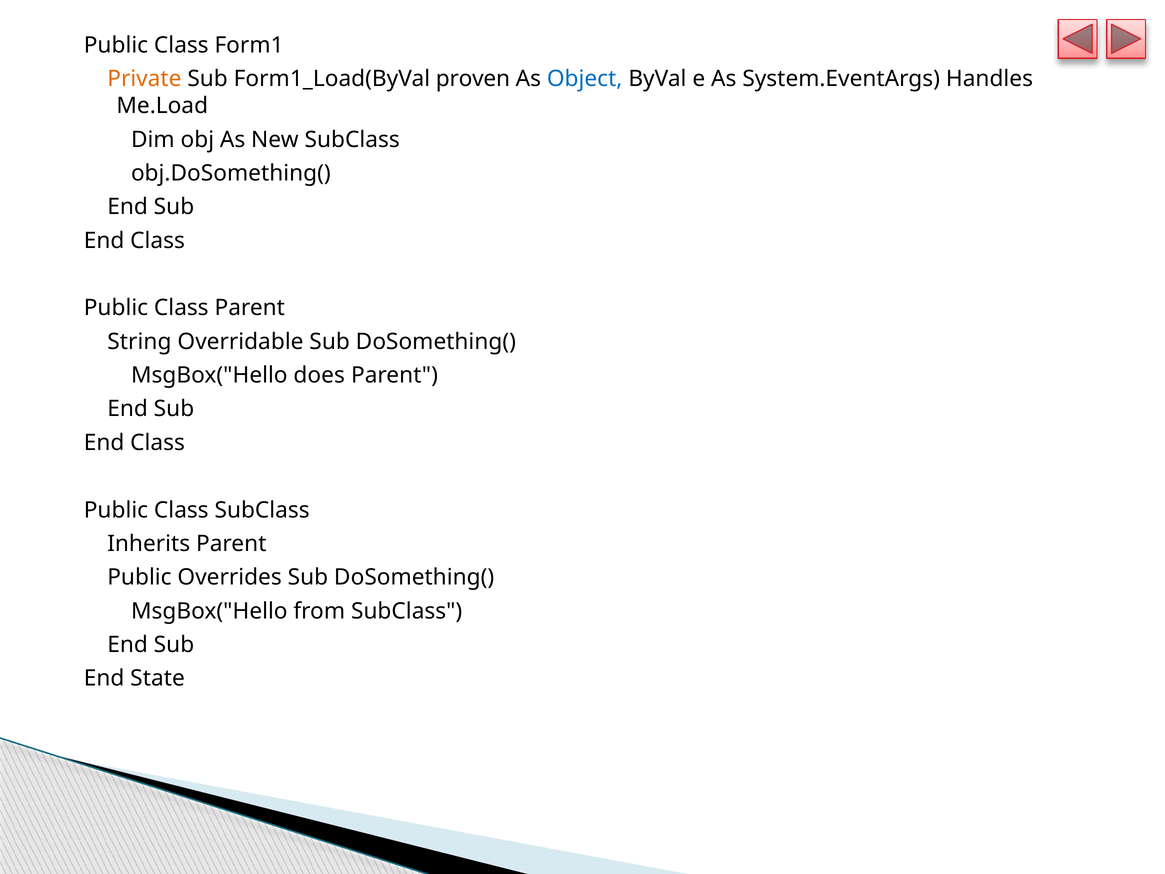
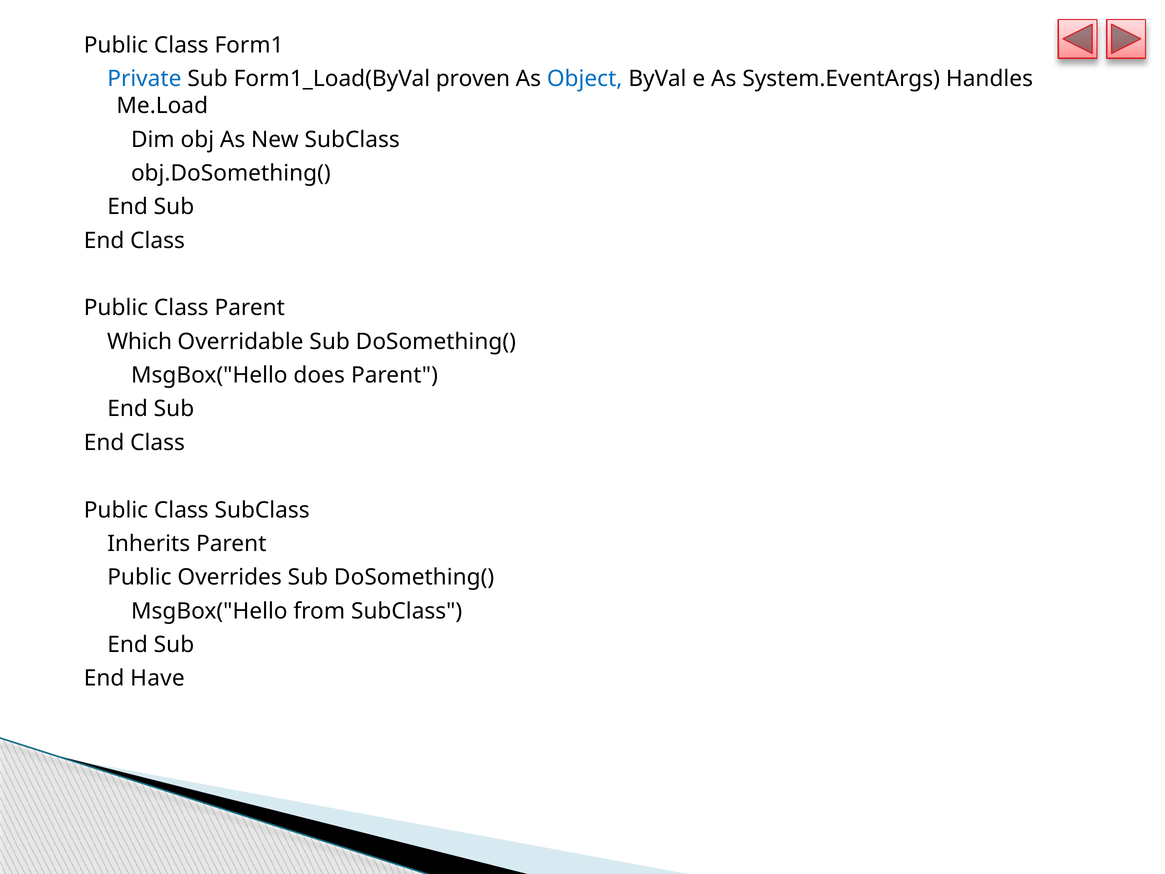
Private colour: orange -> blue
String: String -> Which
State: State -> Have
